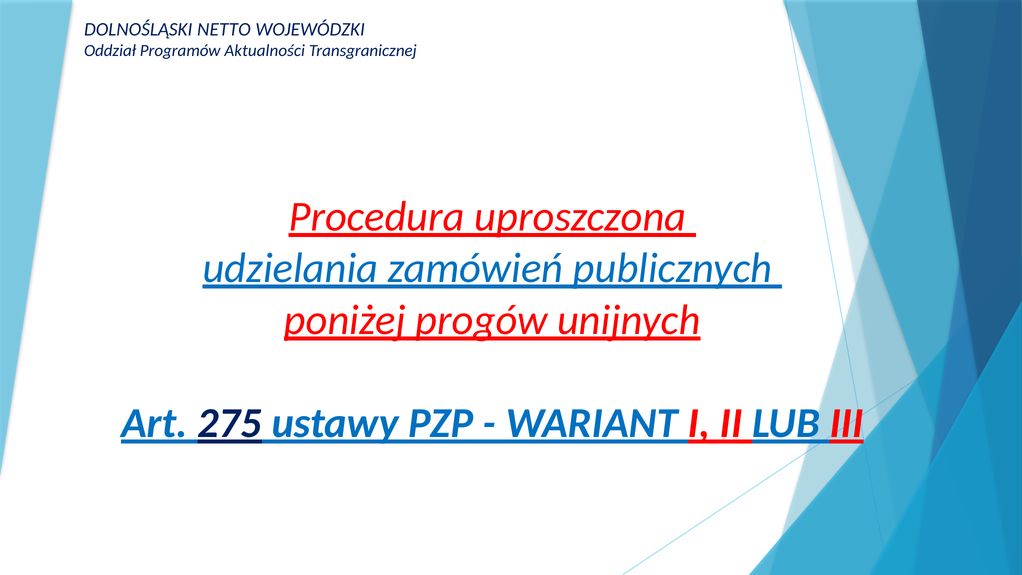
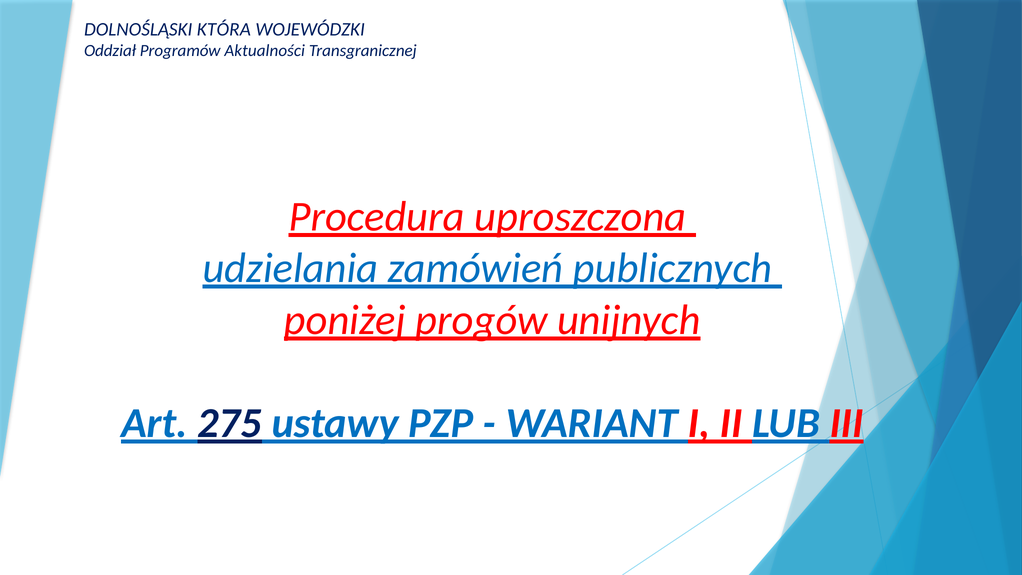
NETTO: NETTO -> KTÓRA
